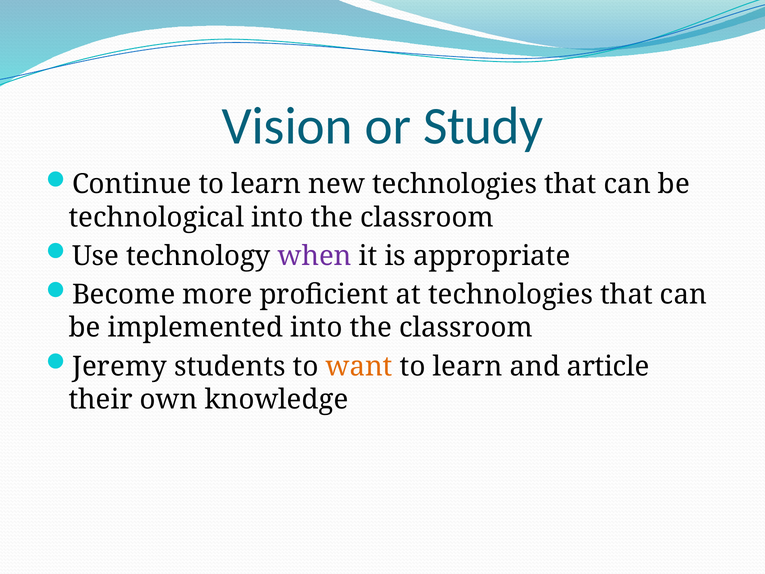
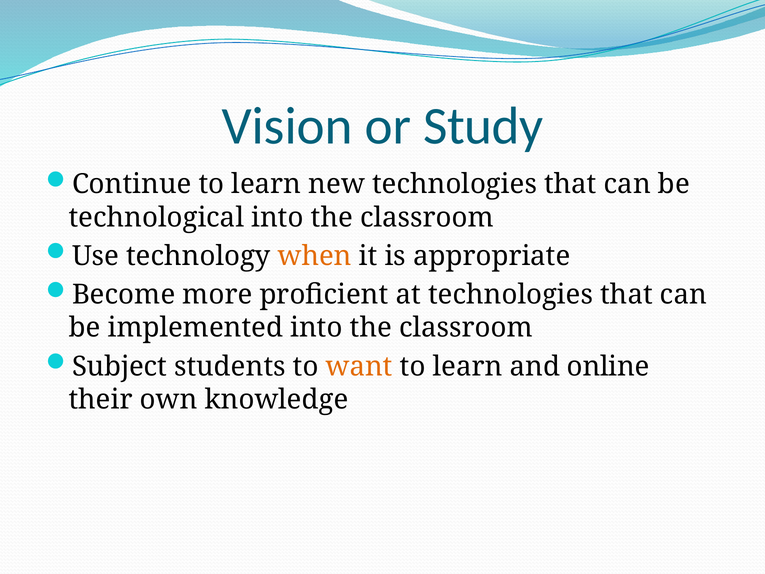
when colour: purple -> orange
Jeremy: Jeremy -> Subject
article: article -> online
